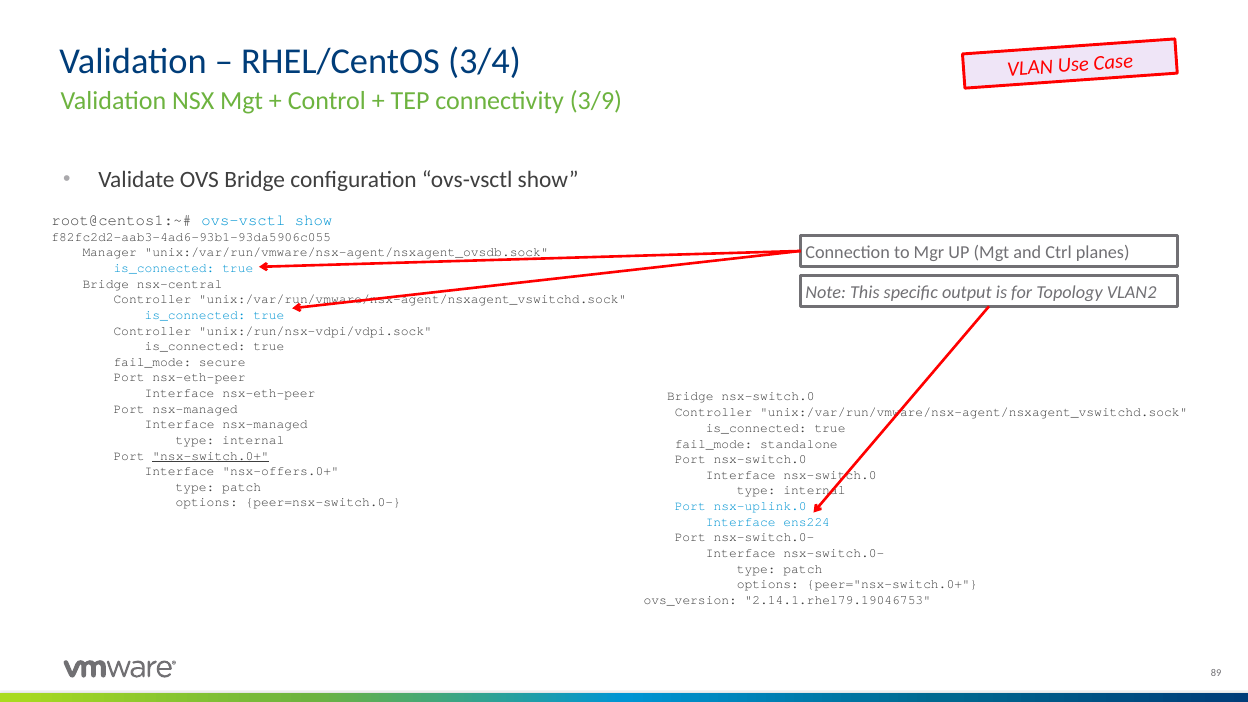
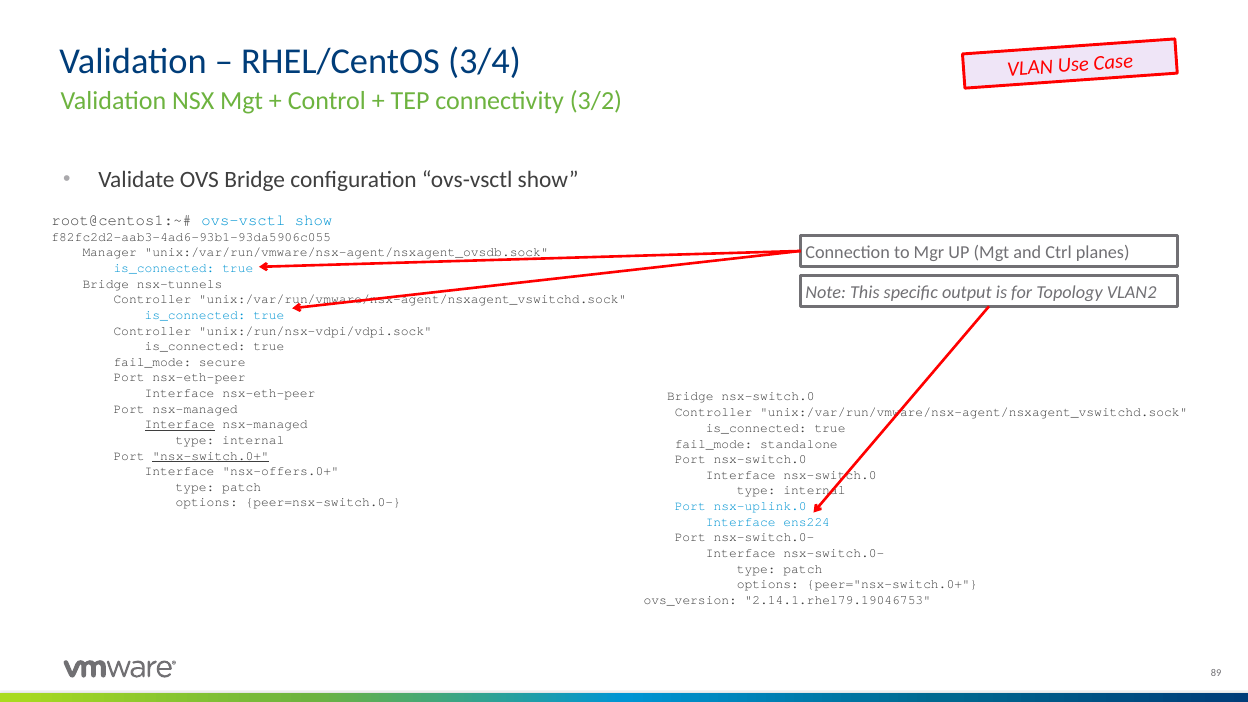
3/9: 3/9 -> 3/2
nsx-central: nsx-central -> nsx-tunnels
Interface at (180, 425) underline: none -> present
